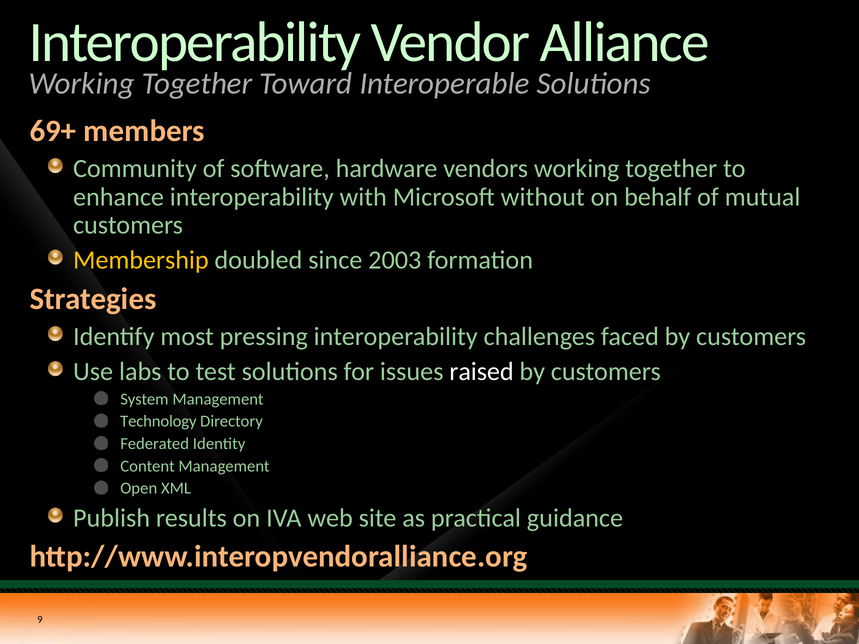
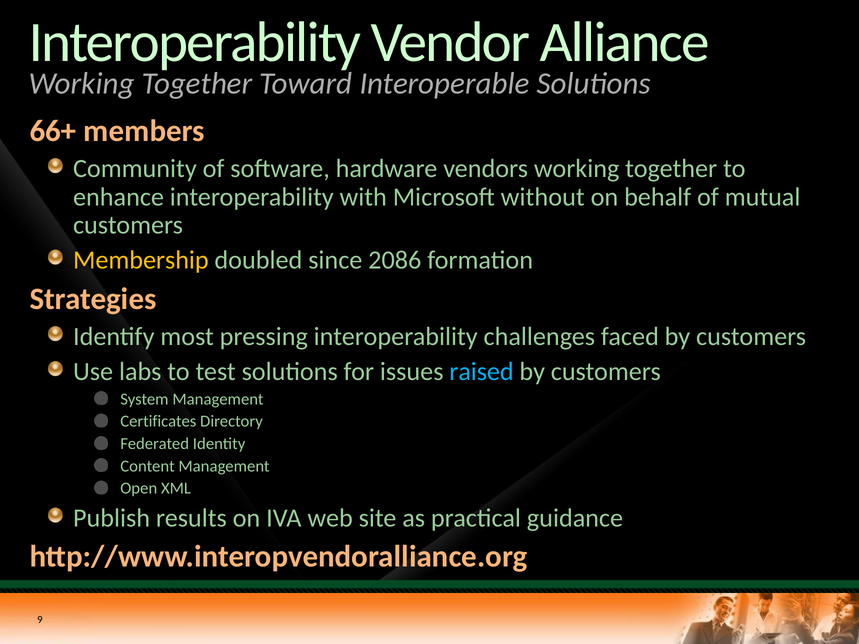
69+: 69+ -> 66+
2003: 2003 -> 2086
raised colour: white -> light blue
Technology: Technology -> Certificates
